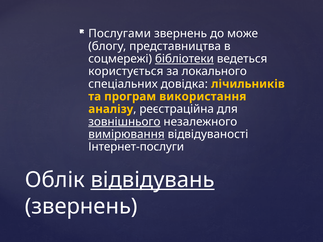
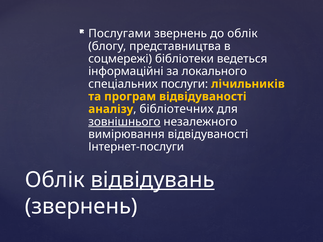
до може: може -> облік
бібліотеки underline: present -> none
користується: користується -> інформаційні
довідка: довідка -> послуги
програм використання: використання -> відвідуваності
реєстраційна: реєстраційна -> бібліотечних
вимірювання underline: present -> none
